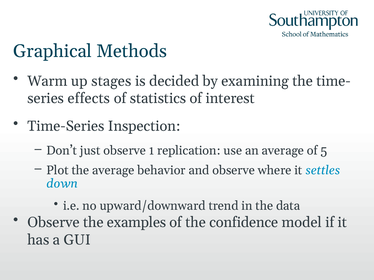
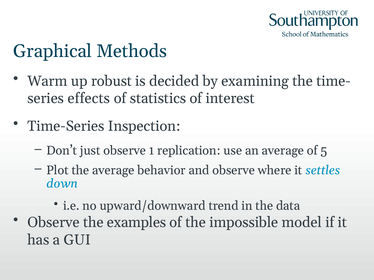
stages: stages -> robust
confidence: confidence -> impossible
